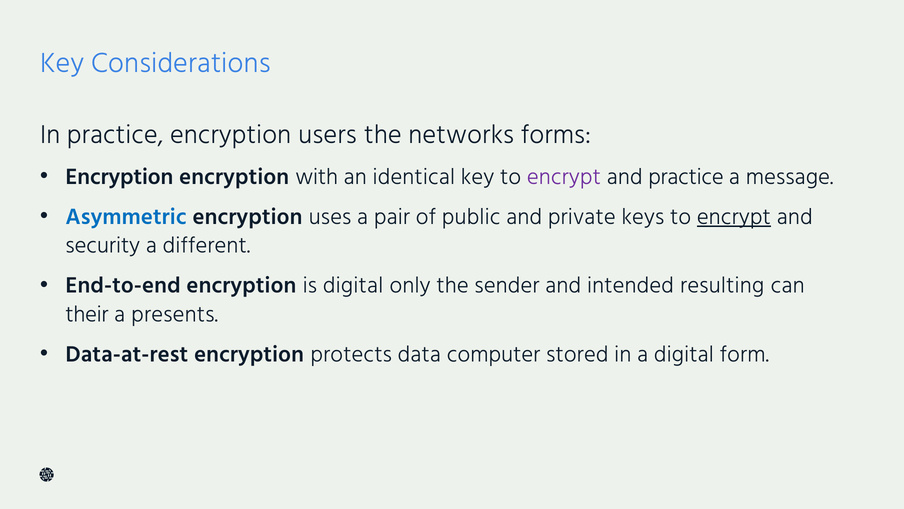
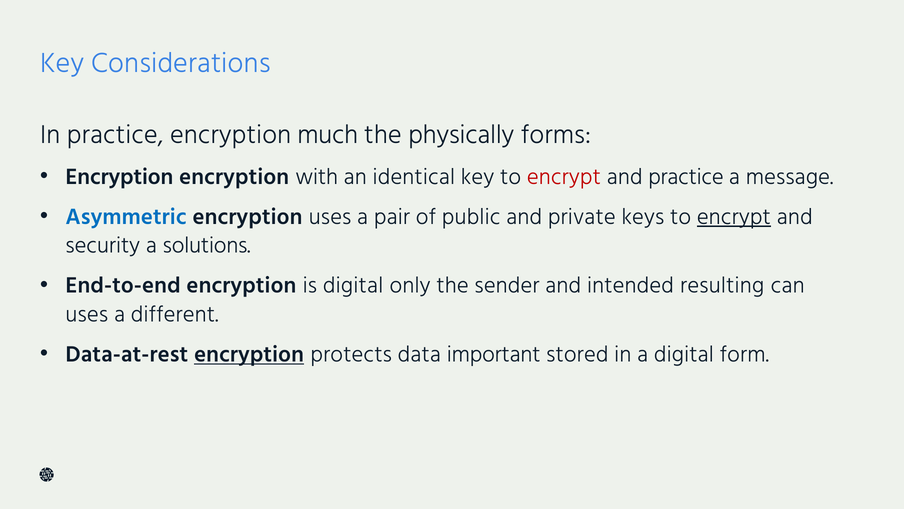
users: users -> much
networks: networks -> physically
encrypt at (564, 176) colour: purple -> red
different: different -> solutions
their at (87, 314): their -> uses
presents: presents -> different
encryption at (249, 354) underline: none -> present
computer: computer -> important
